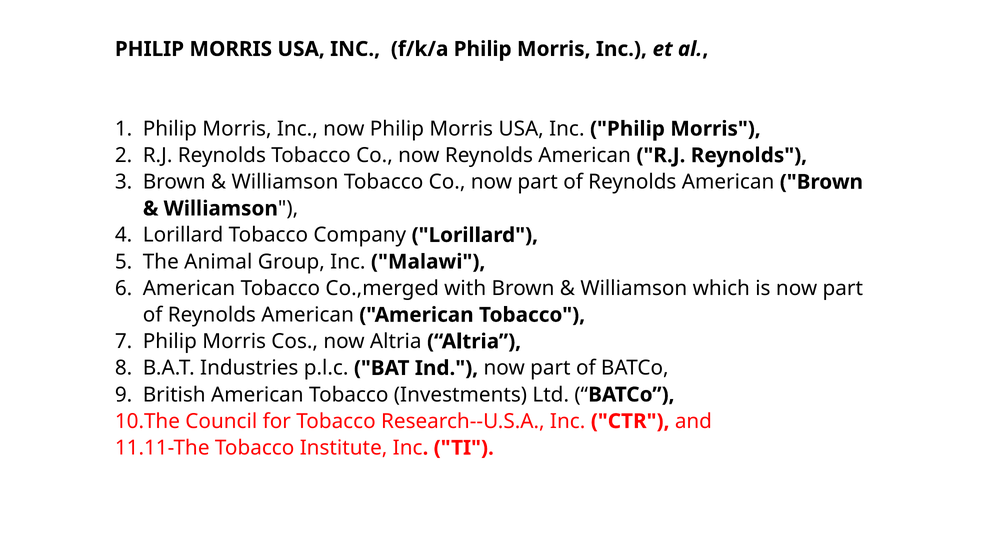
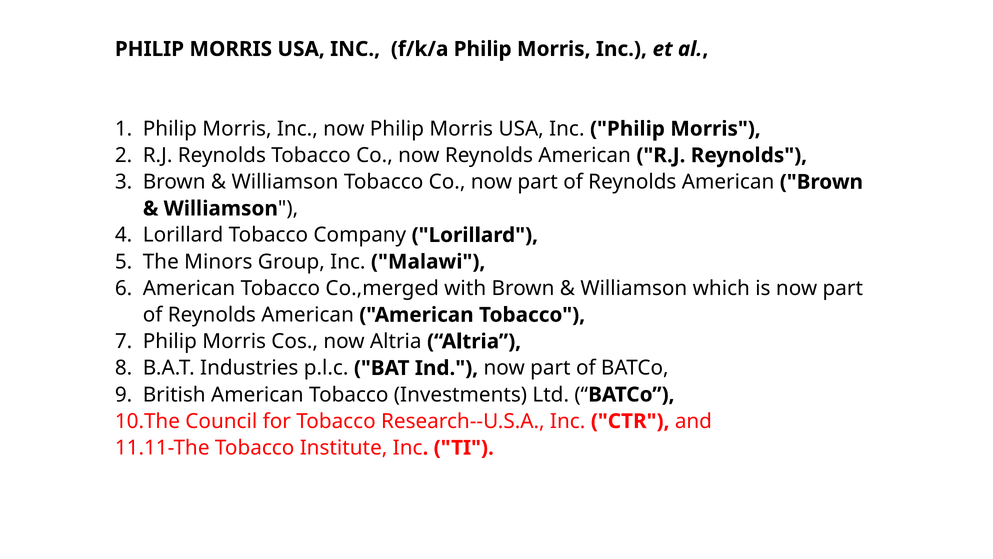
Animal: Animal -> Minors
